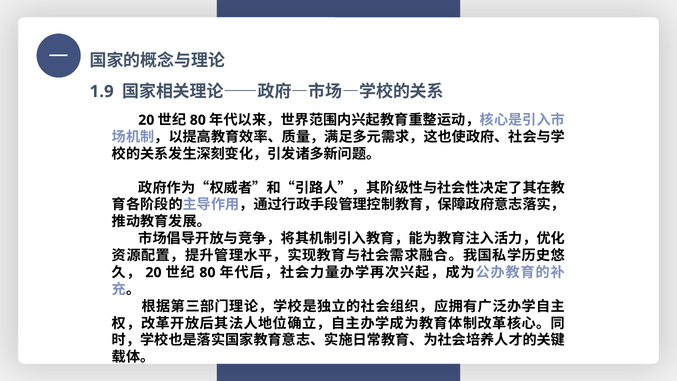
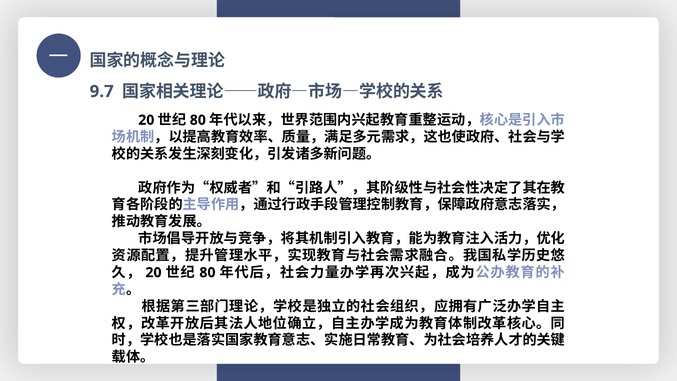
1.9: 1.9 -> 9.7
